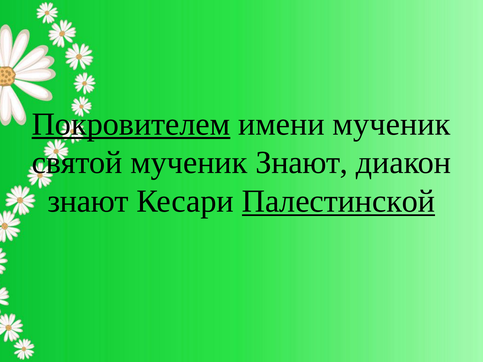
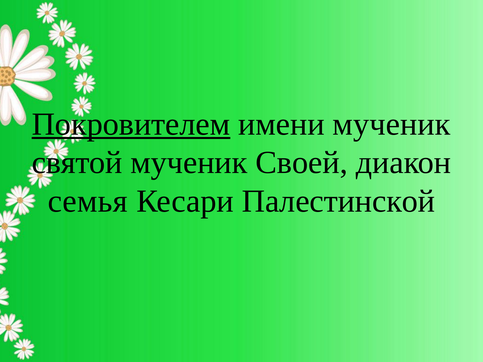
мученик Знают: Знают -> Своей
знают at (88, 201): знают -> семья
Палестинской underline: present -> none
